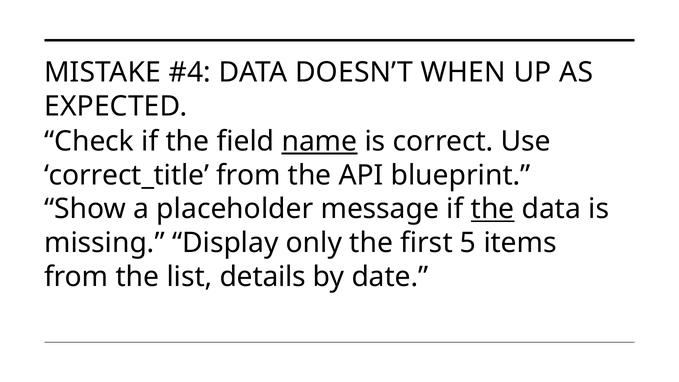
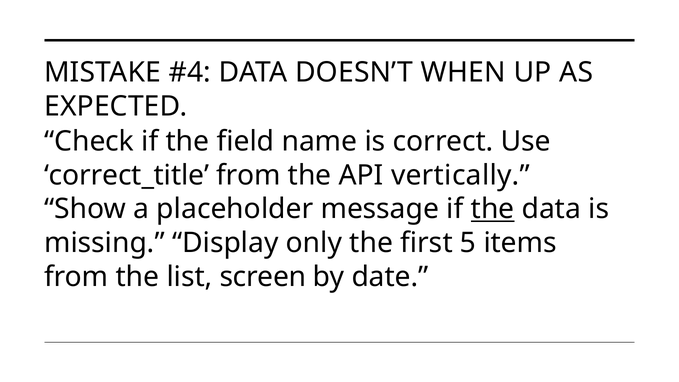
name underline: present -> none
blueprint: blueprint -> vertically
details: details -> screen
